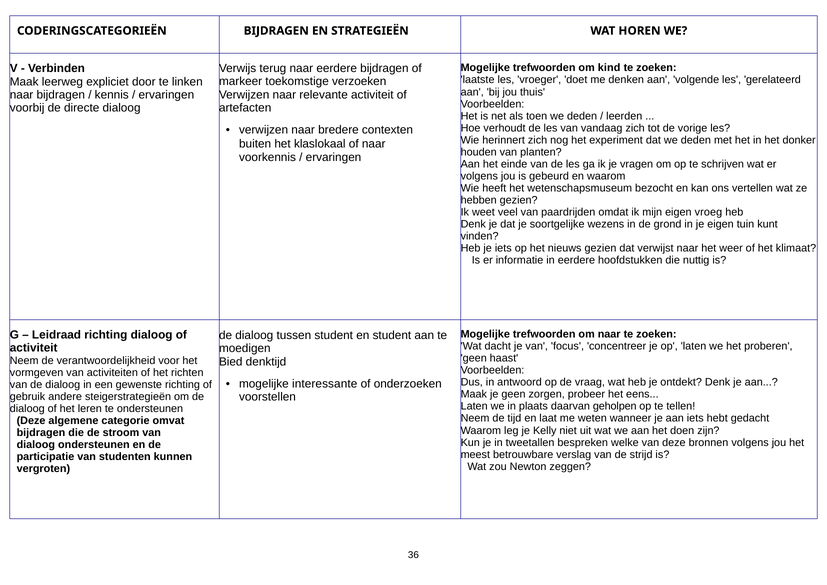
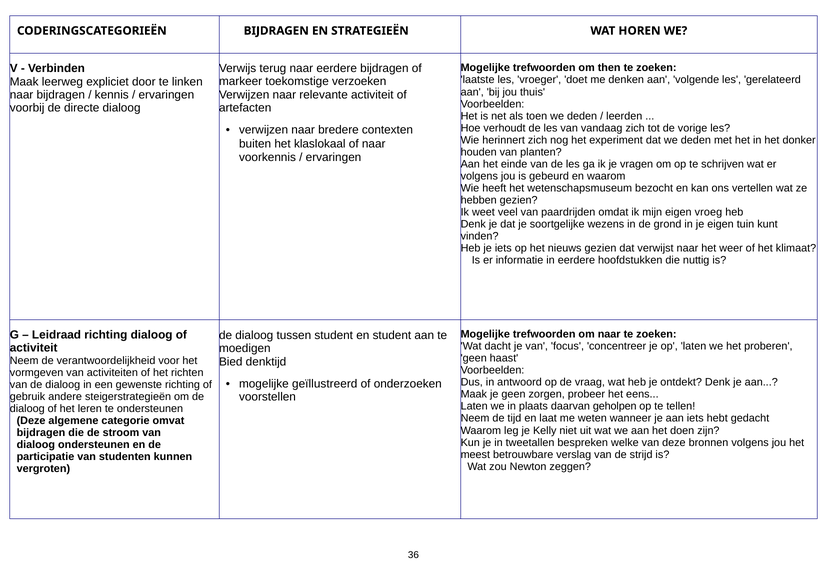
kind: kind -> then
interessante: interessante -> geïllustreerd
